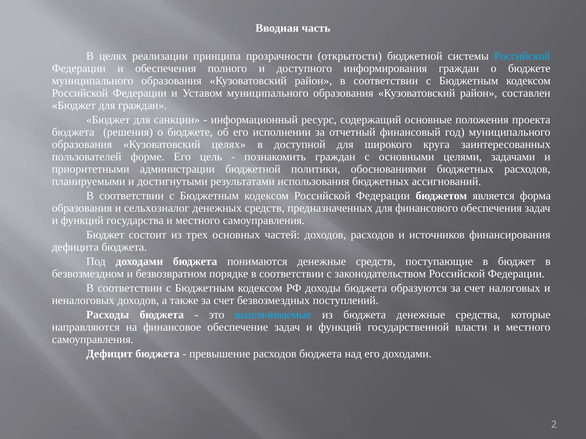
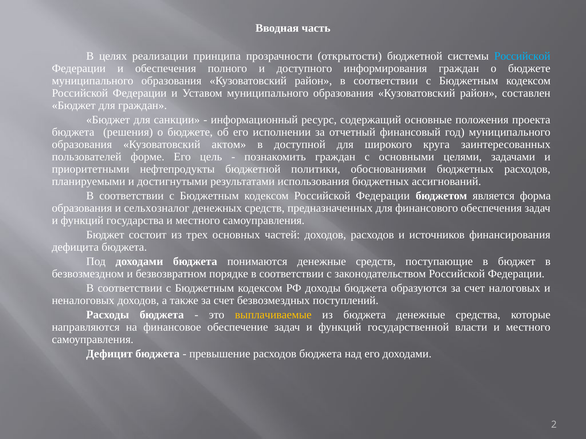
Кузоватовский целях: целях -> актом
администрации: администрации -> нефтепродукты
выплачиваемые colour: light blue -> yellow
